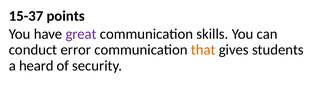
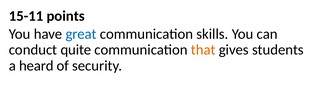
15-37: 15-37 -> 15-11
great colour: purple -> blue
error: error -> quite
